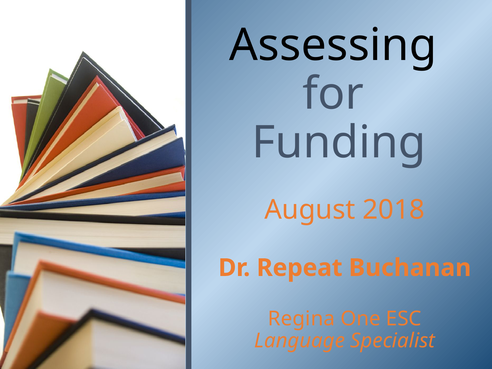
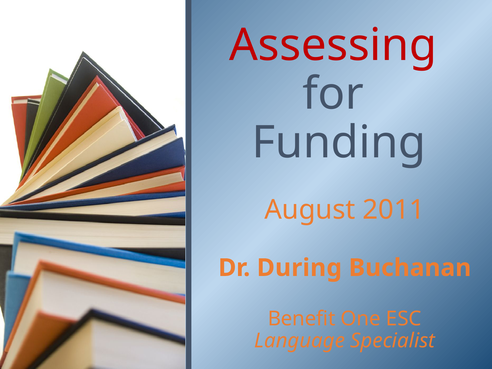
Assessing colour: black -> red
2018: 2018 -> 2011
Repeat: Repeat -> During
Regina: Regina -> Benefit
